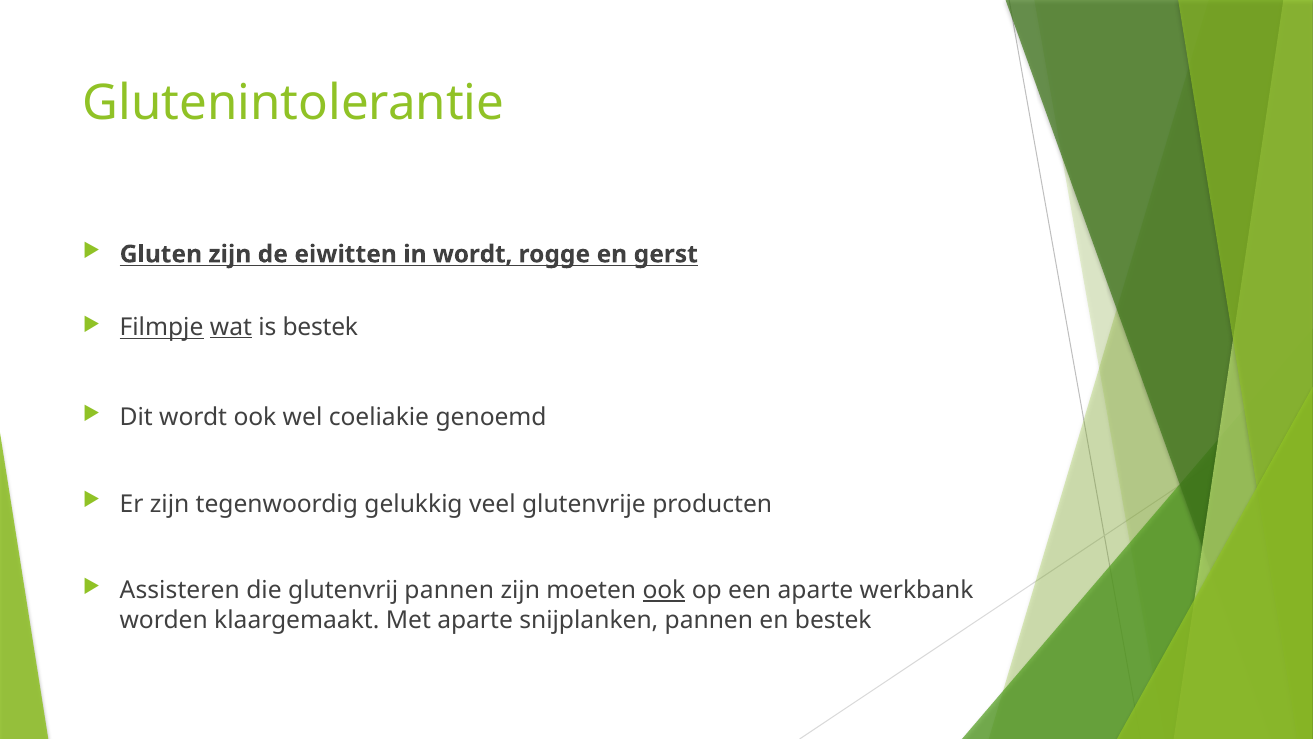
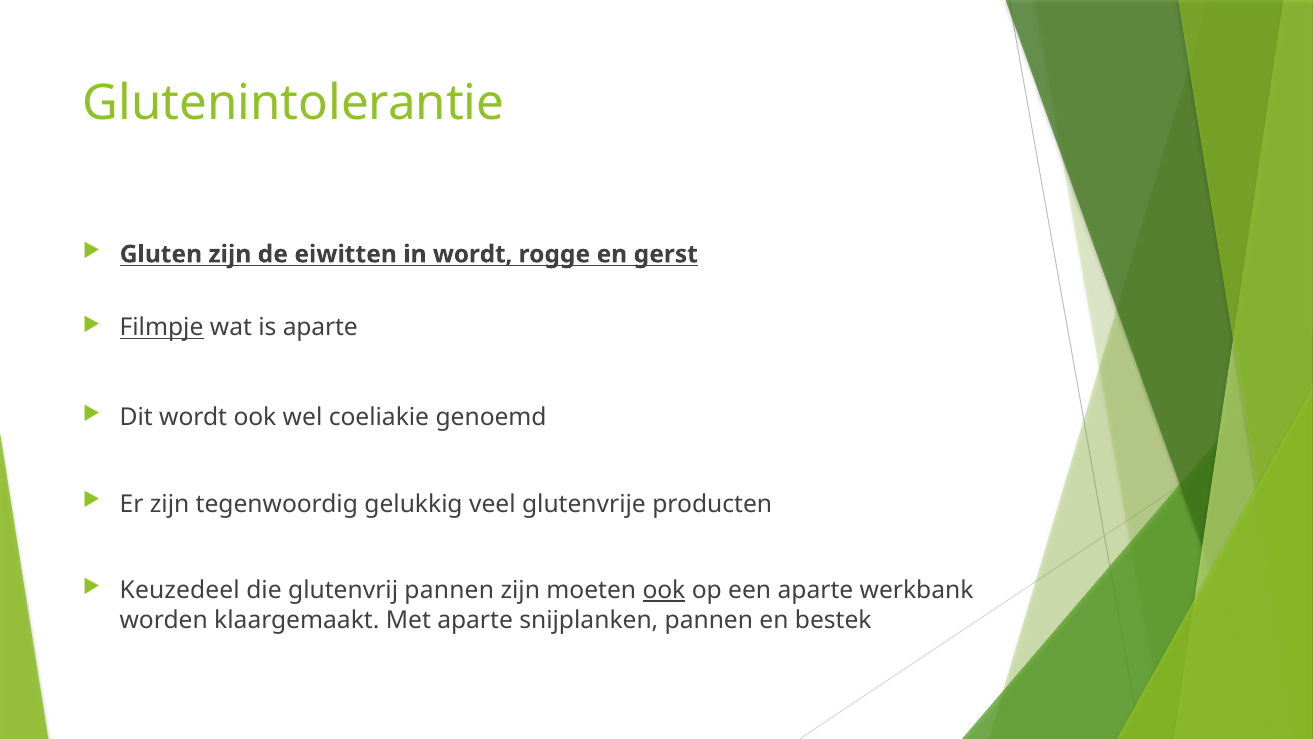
wat underline: present -> none
is bestek: bestek -> aparte
Assisteren: Assisteren -> Keuzedeel
